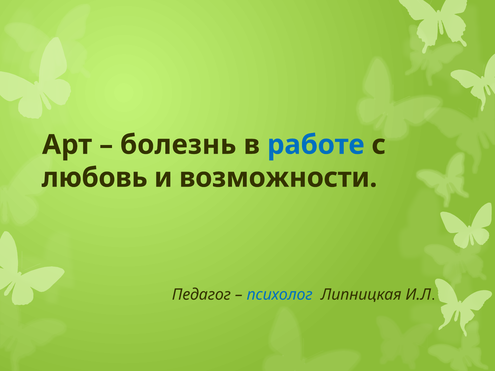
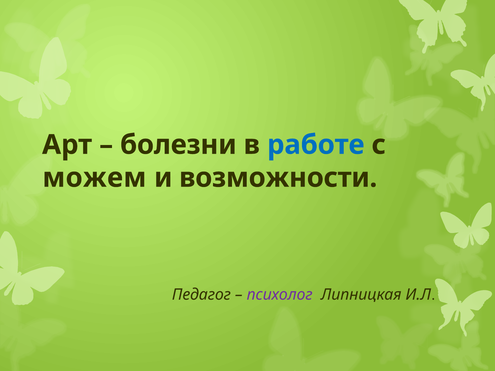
болезнь: болезнь -> болезни
любовь: любовь -> можем
психолог colour: blue -> purple
